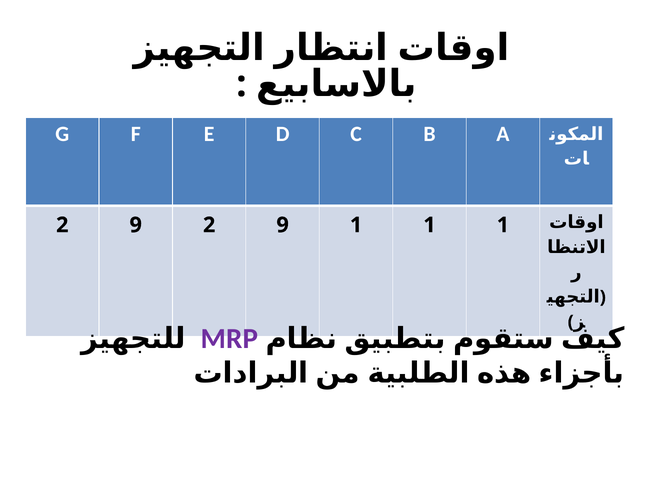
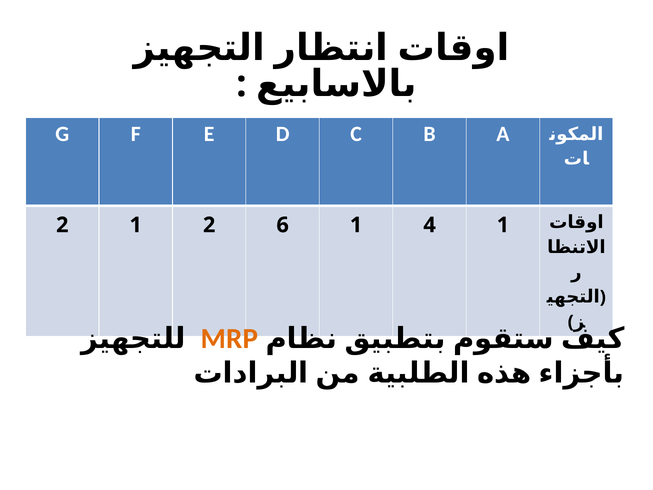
9 at (136, 225): 9 -> 1
9 at (283, 225): 9 -> 6
1 at (430, 225): 1 -> 4
MRP colour: purple -> orange
